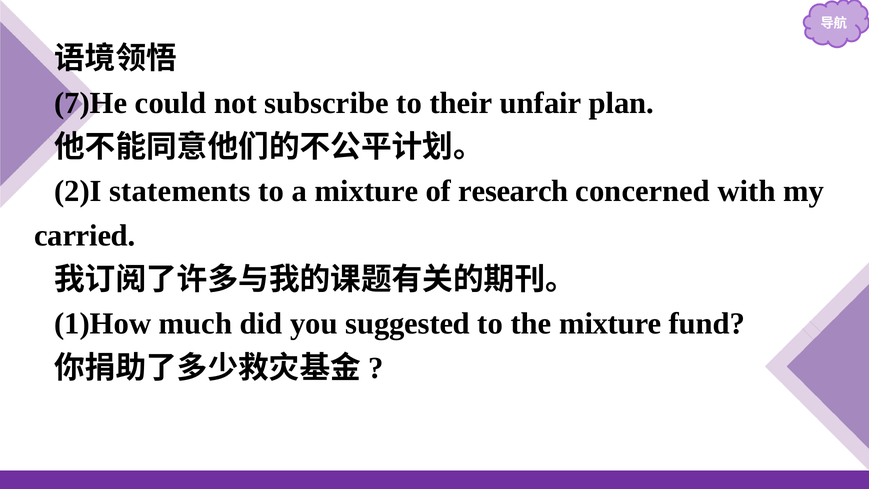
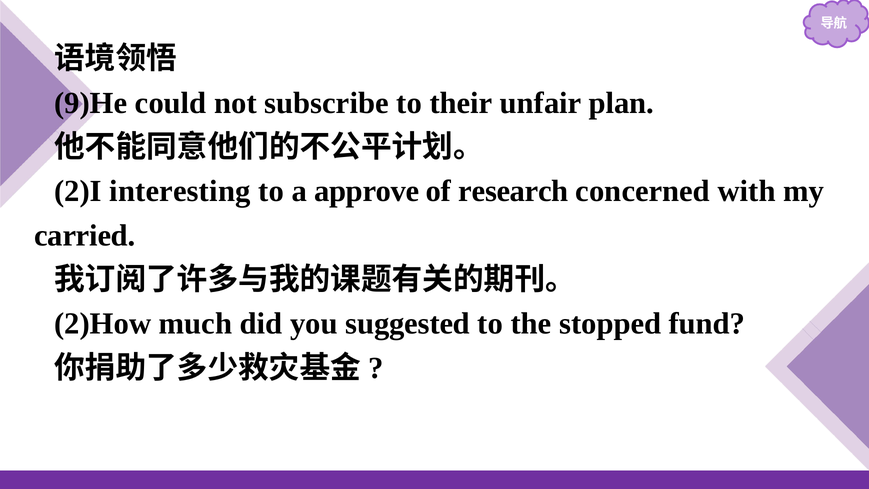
7)He: 7)He -> 9)He
statements: statements -> interesting
a mixture: mixture -> approve
1)How: 1)How -> 2)How
the mixture: mixture -> stopped
